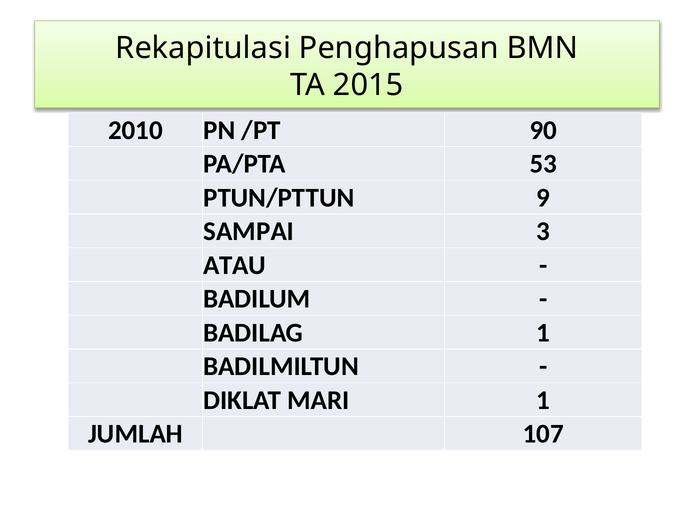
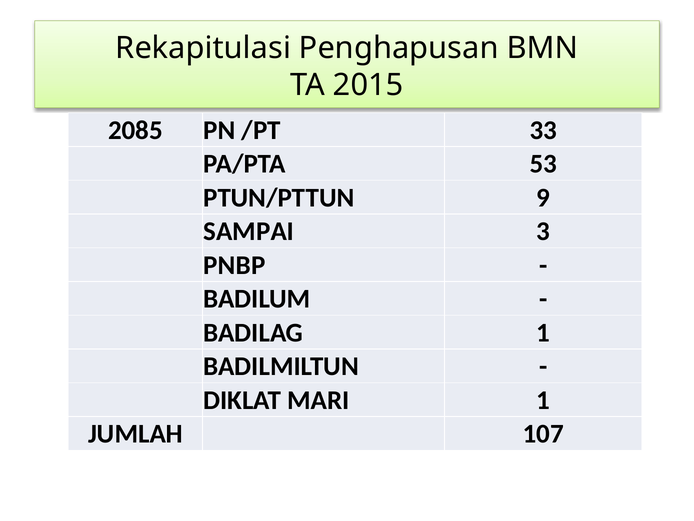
2010: 2010 -> 2085
90: 90 -> 33
ATAU: ATAU -> PNBP
